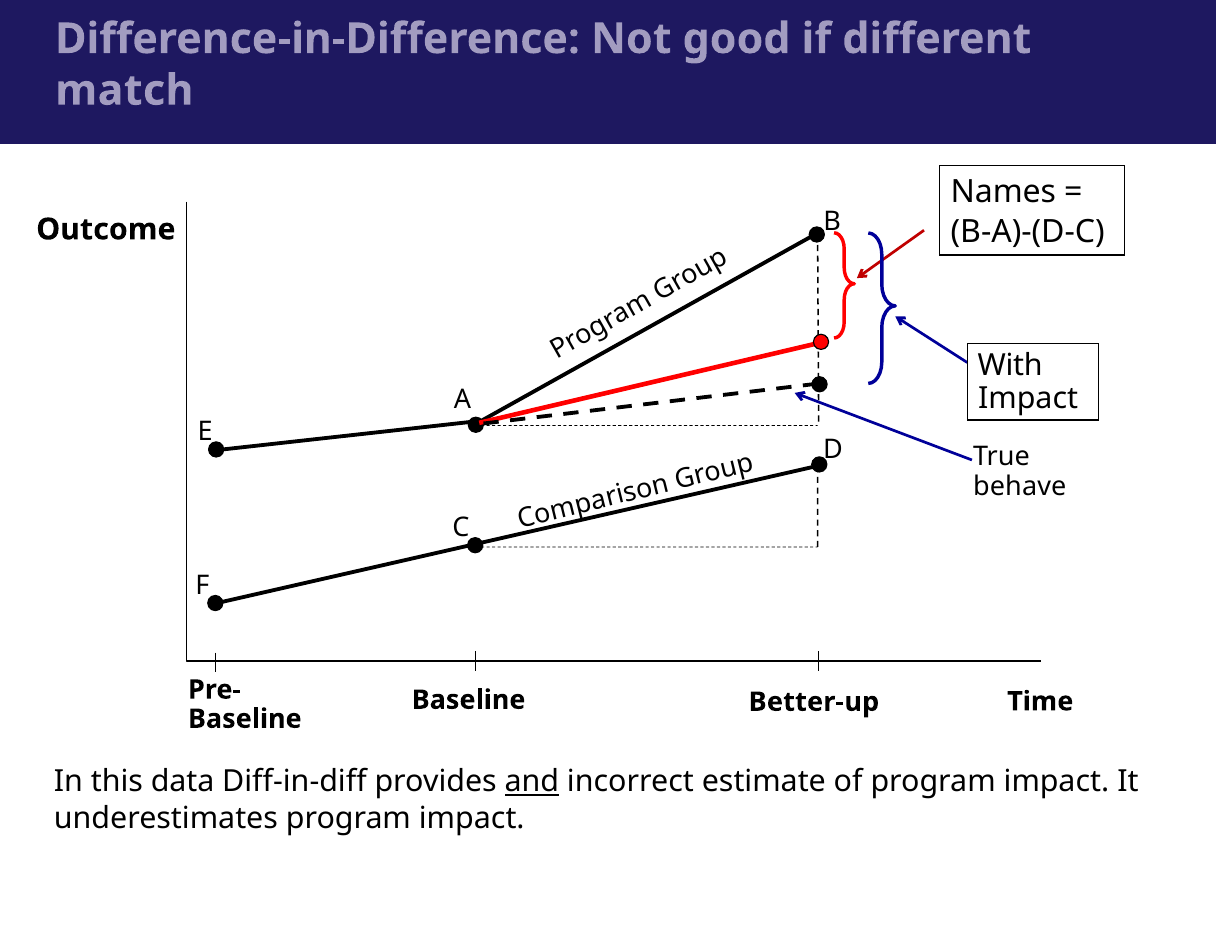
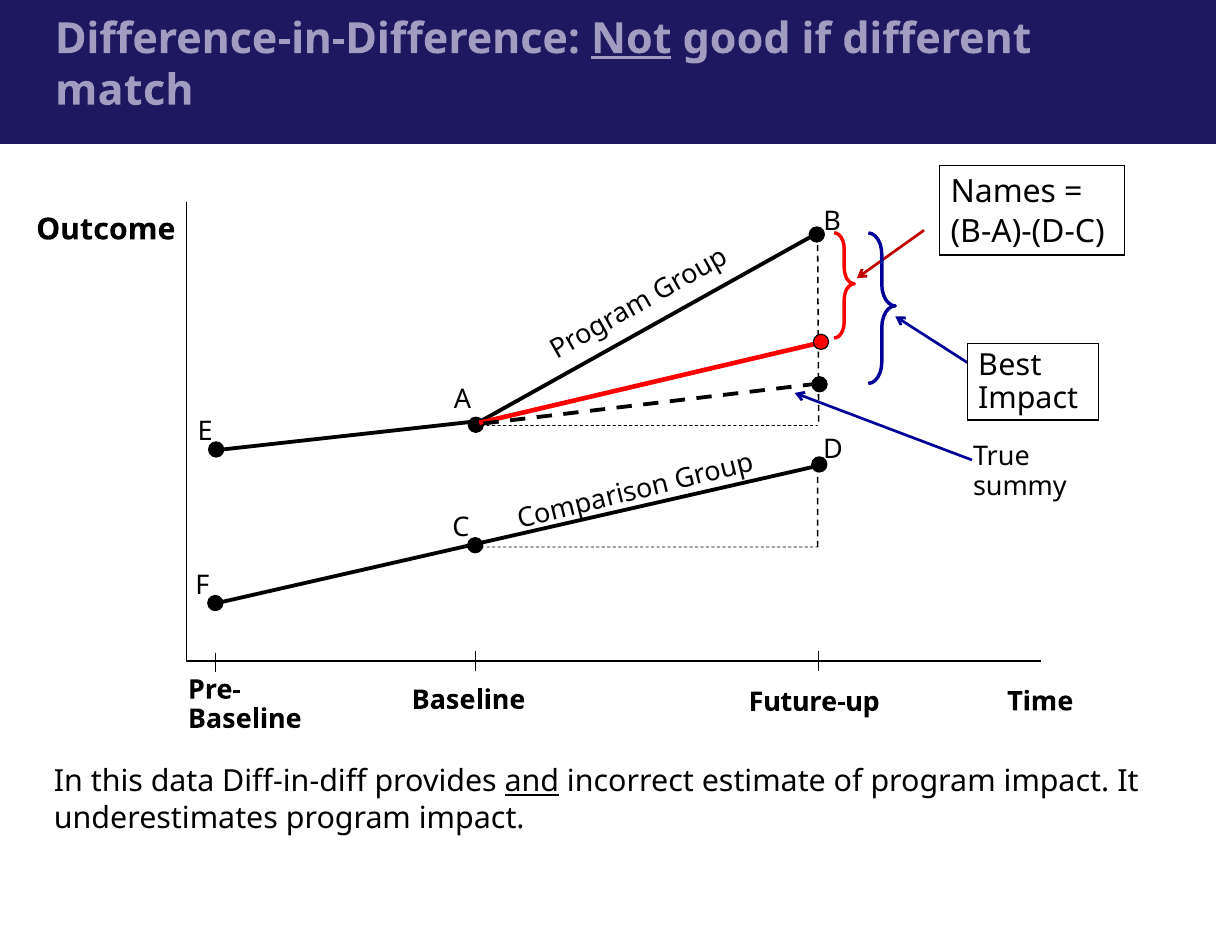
Not underline: none -> present
With: With -> Best
behave: behave -> summy
Better-up: Better-up -> Future-up
